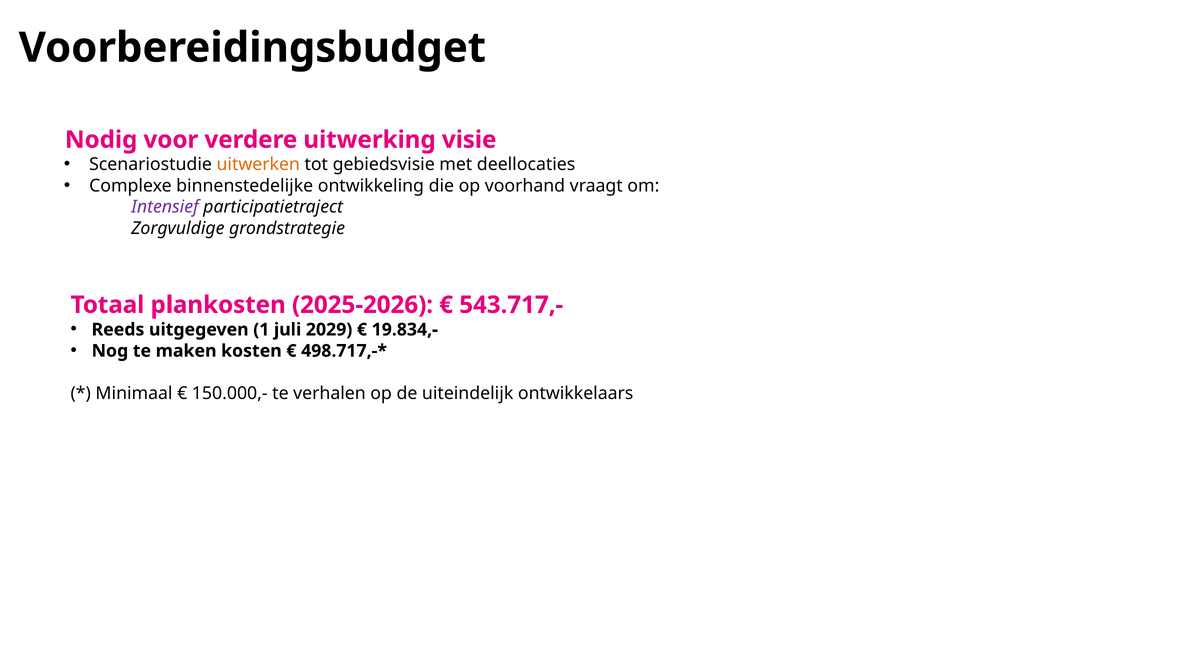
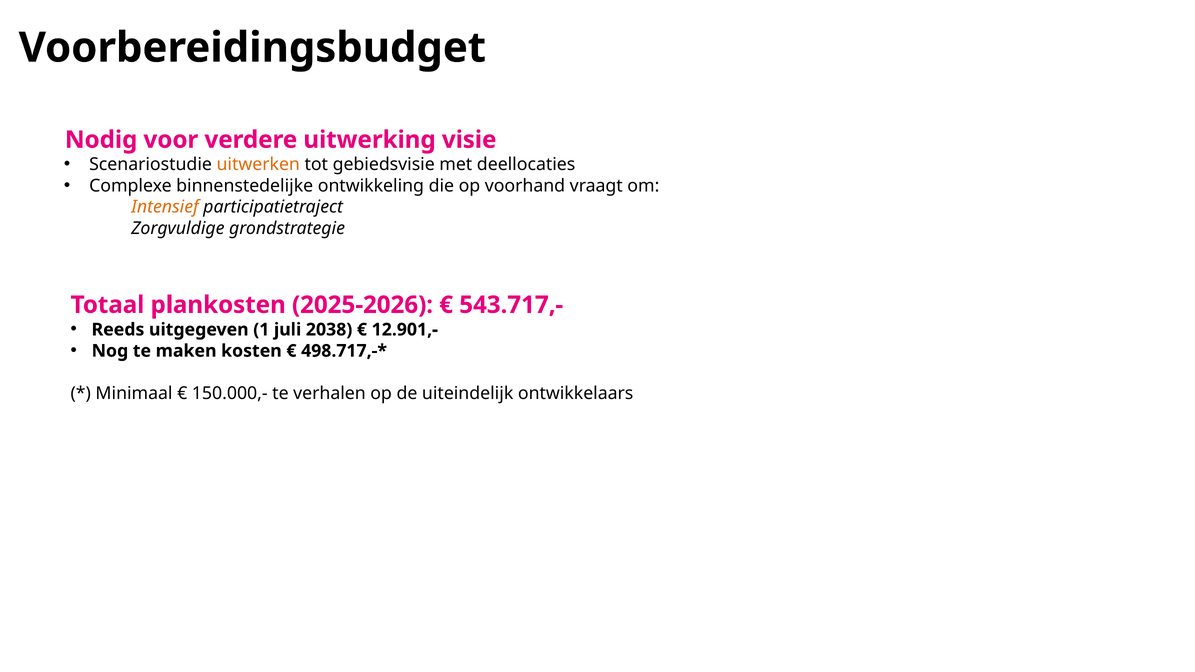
Intensief colour: purple -> orange
2029: 2029 -> 2038
19.834,-: 19.834,- -> 12.901,-
